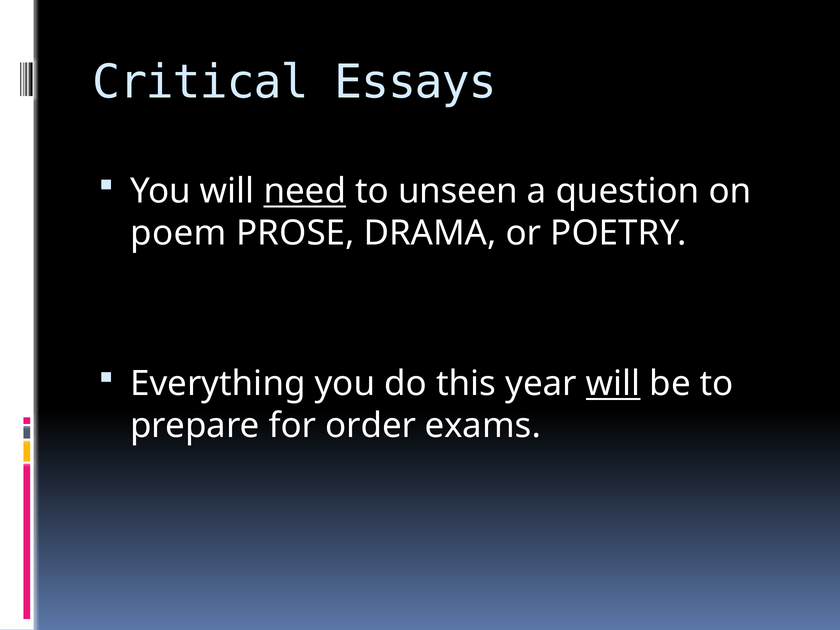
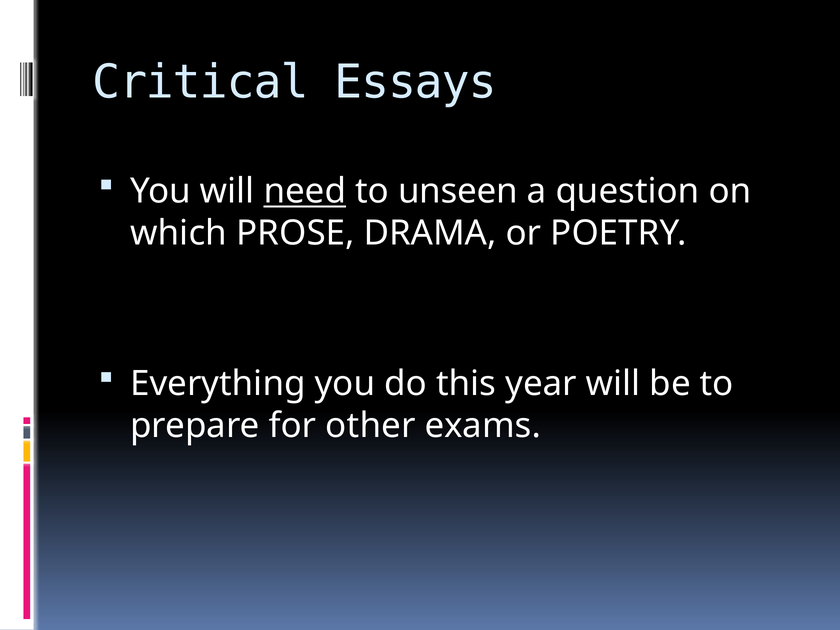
poem: poem -> which
will at (613, 384) underline: present -> none
order: order -> other
